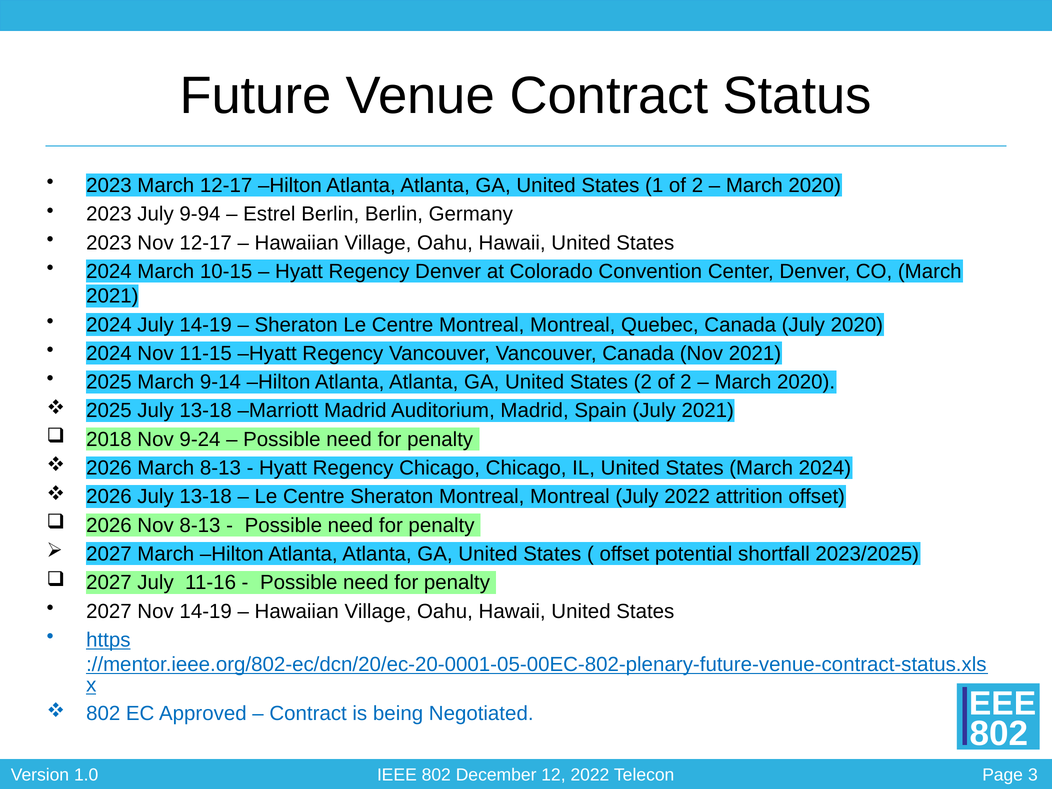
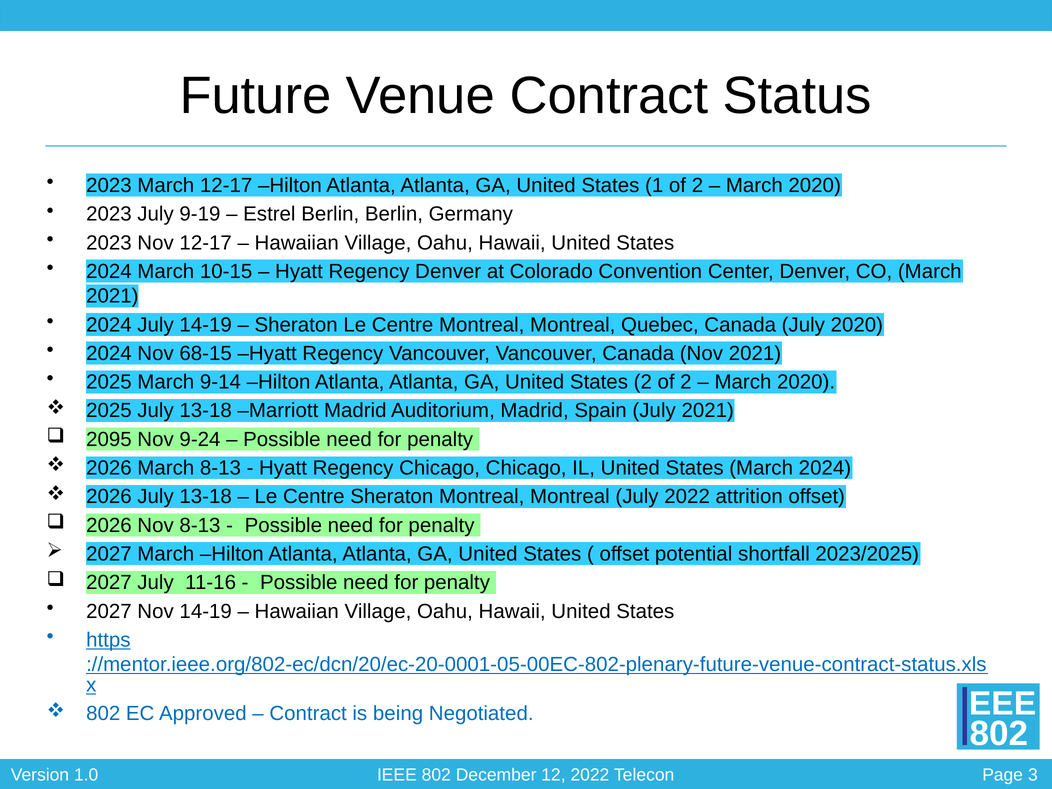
9-94: 9-94 -> 9-19
11-15: 11-15 -> 68-15
2018: 2018 -> 2095
